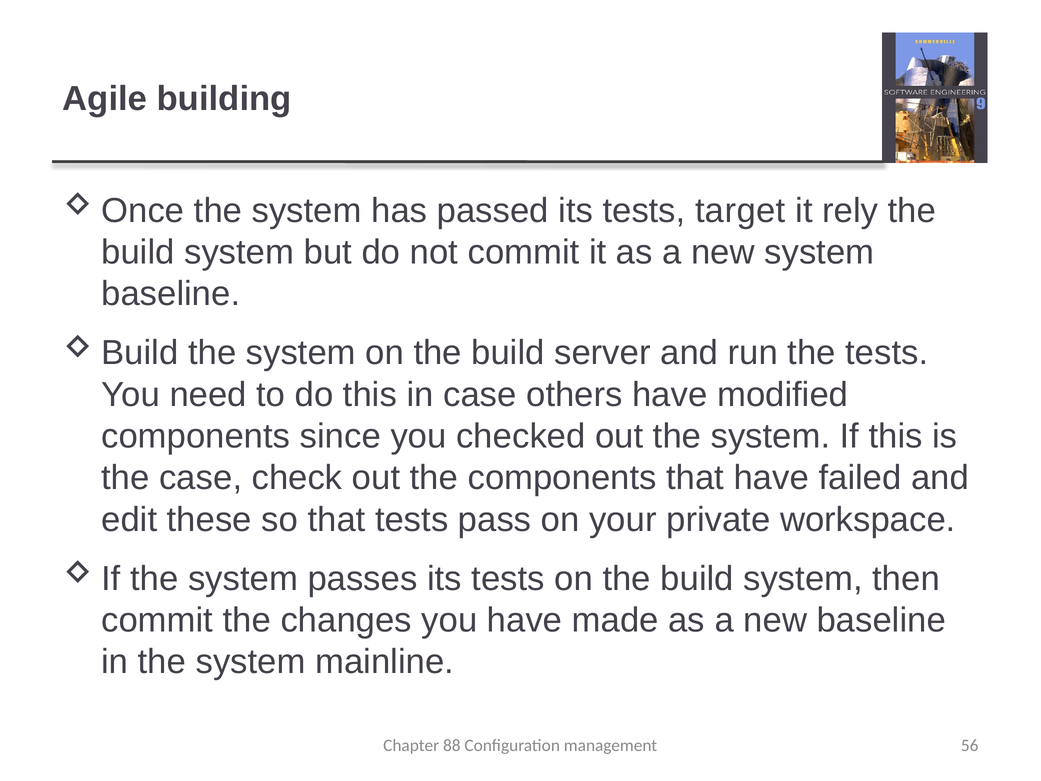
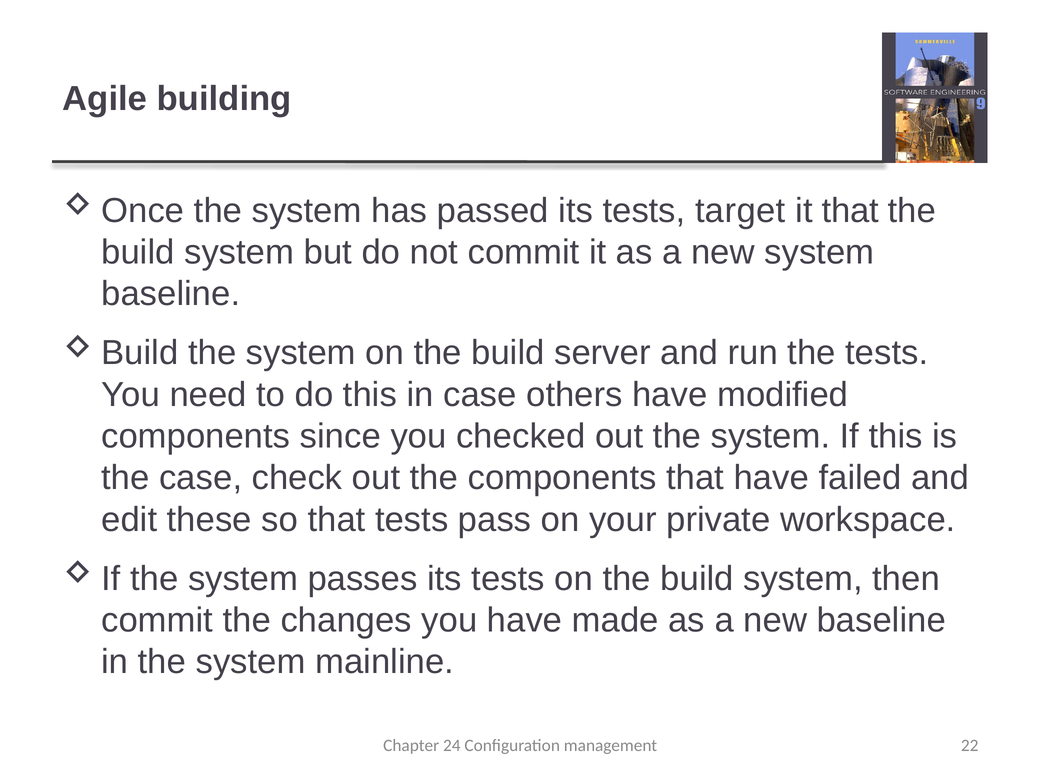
it rely: rely -> that
88: 88 -> 24
56: 56 -> 22
